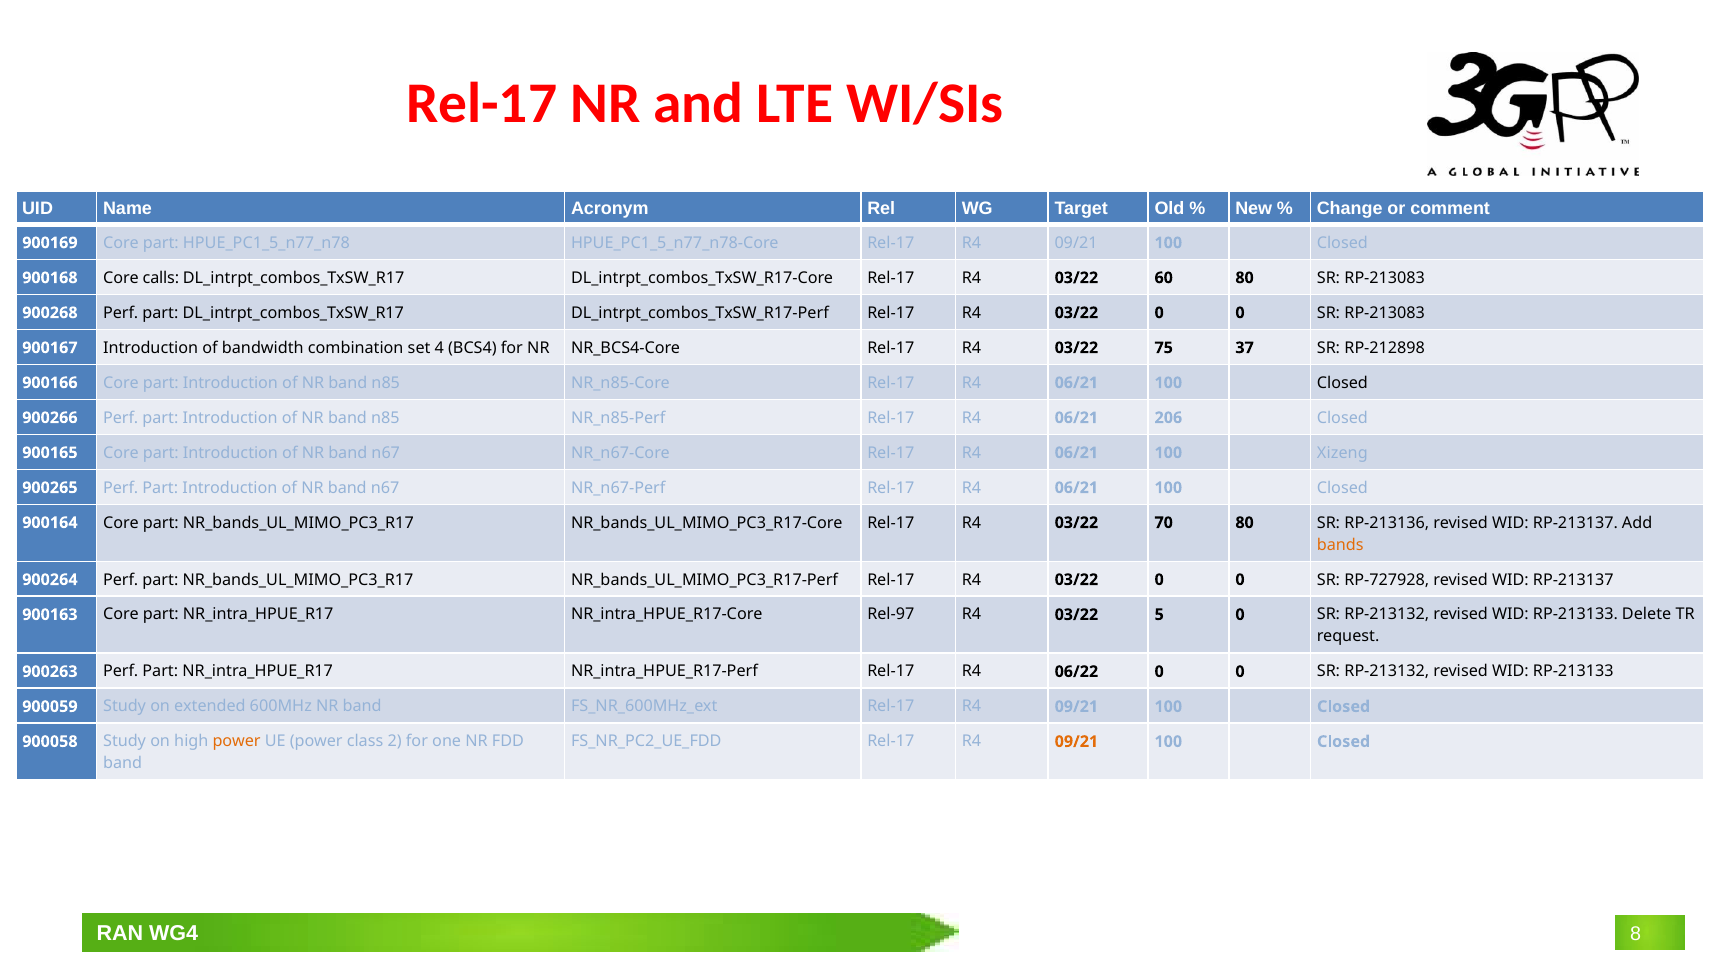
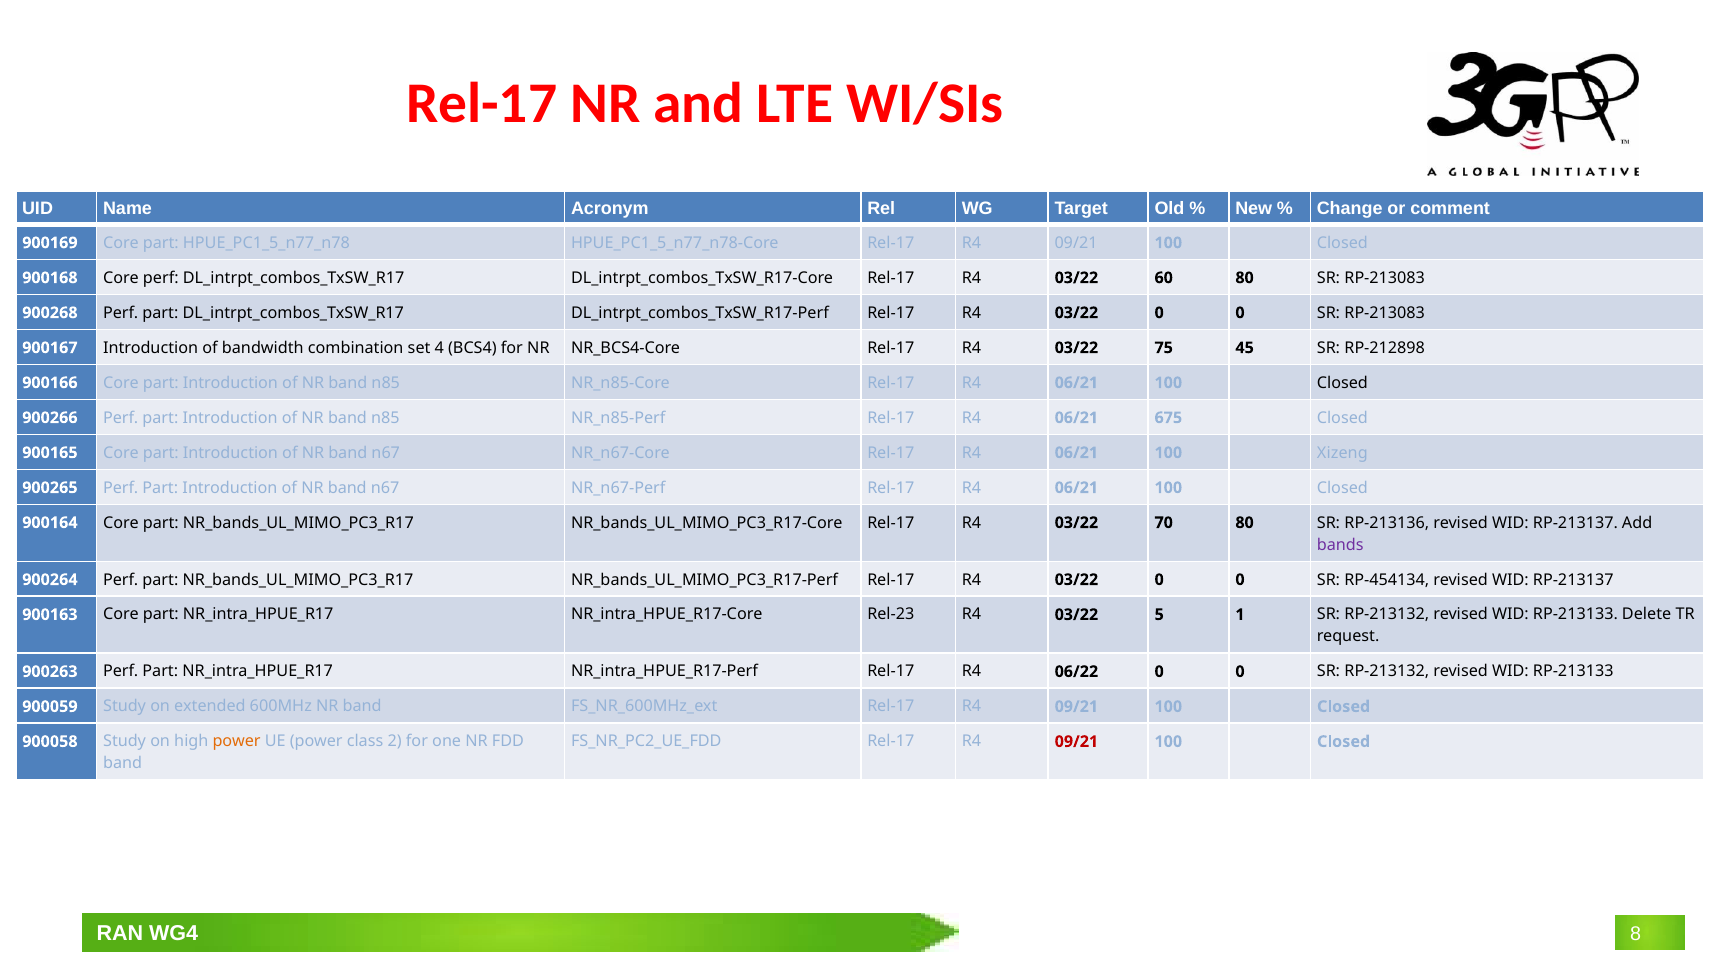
Core calls: calls -> perf
37: 37 -> 45
206: 206 -> 675
bands colour: orange -> purple
RP-727928: RP-727928 -> RP-454134
Rel-97: Rel-97 -> Rel-23
5 0: 0 -> 1
09/21 at (1076, 742) colour: orange -> red
